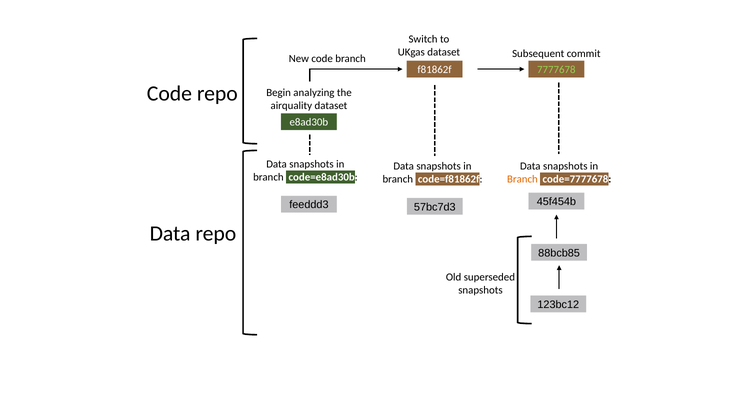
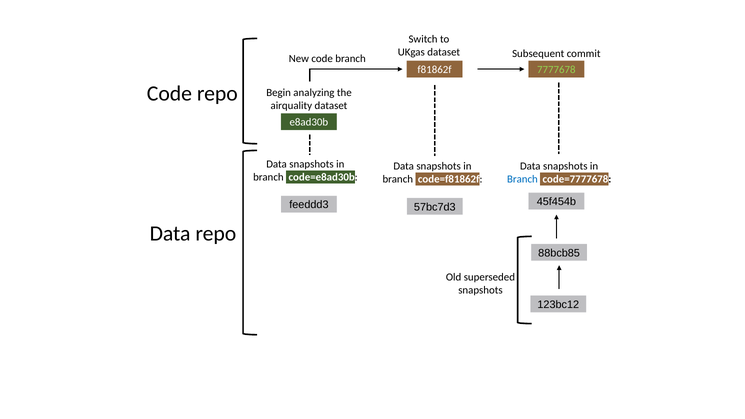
Branch at (522, 179) colour: orange -> blue
